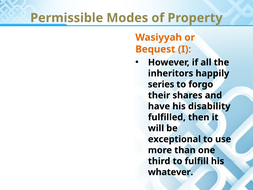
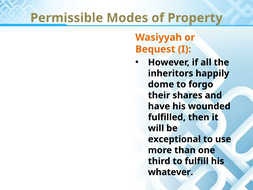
series: series -> dome
disability: disability -> wounded
